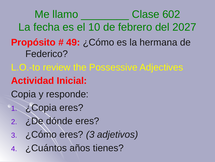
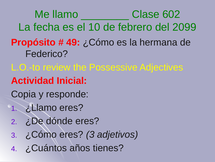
2027: 2027 -> 2099
¿Copia: ¿Copia -> ¿Llamo
